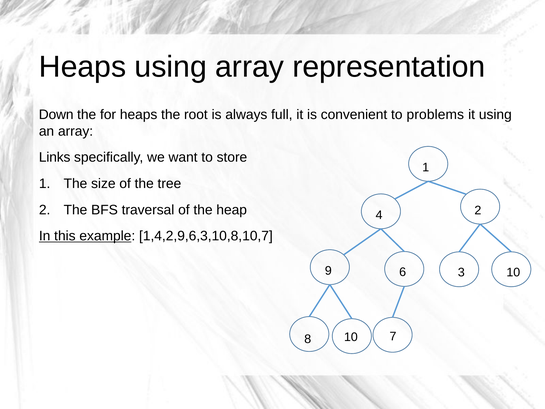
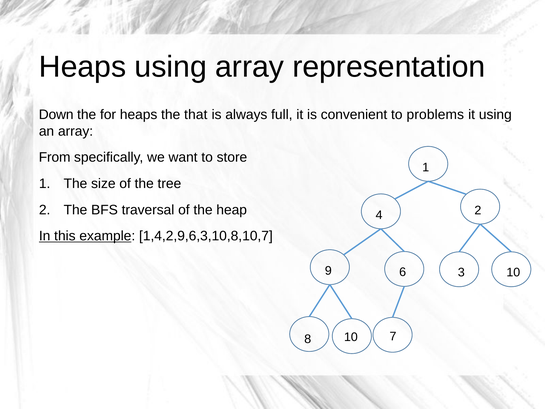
root: root -> that
Links: Links -> From
